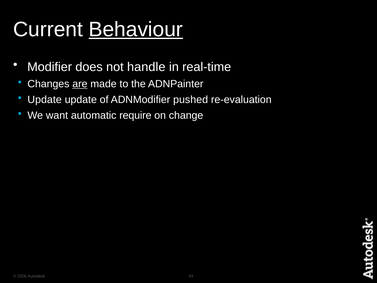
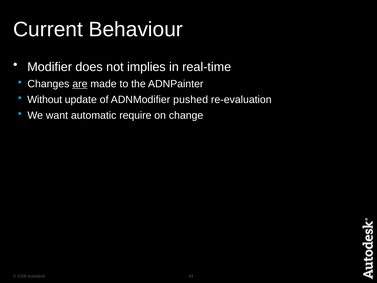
Behaviour underline: present -> none
handle: handle -> implies
Update at (45, 100): Update -> Without
